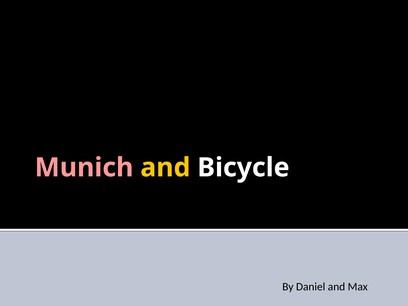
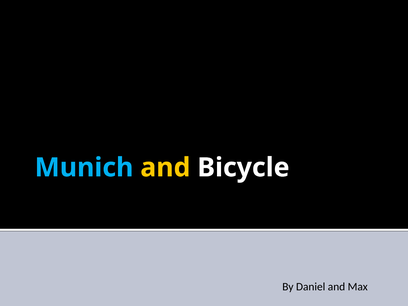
Munich colour: pink -> light blue
